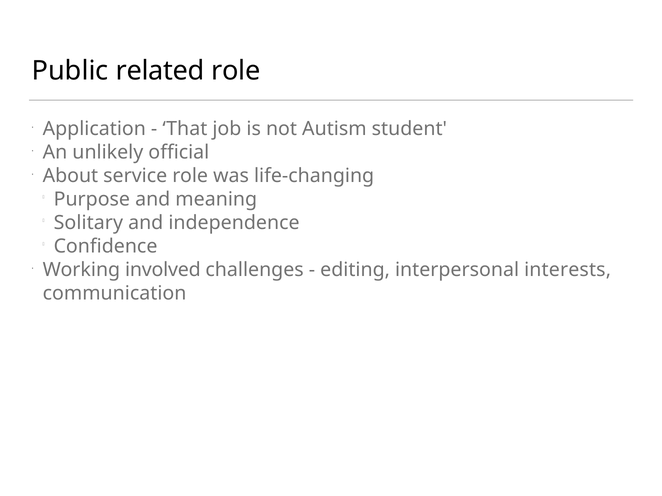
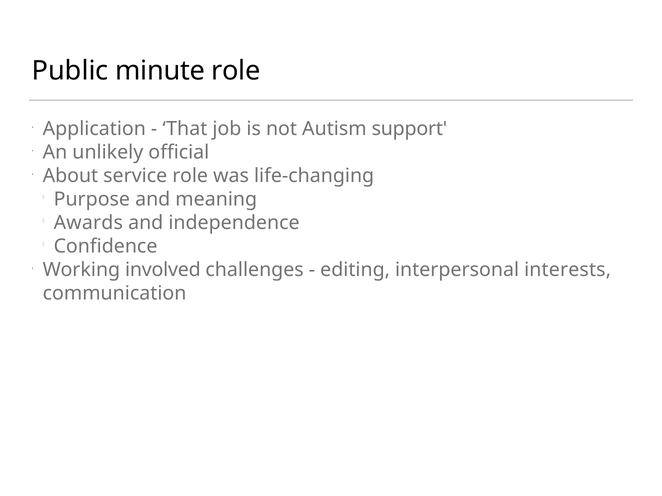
related: related -> minute
student: student -> support
Solitary: Solitary -> Awards
